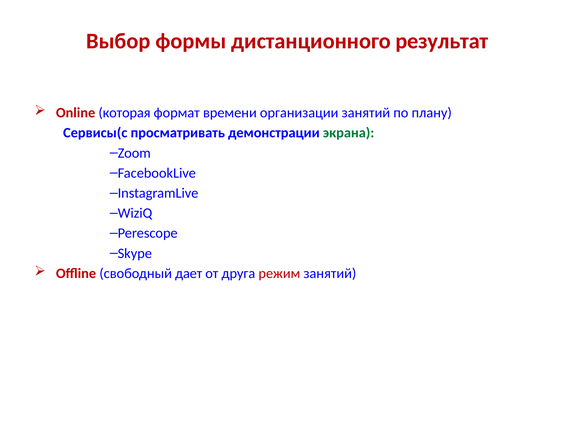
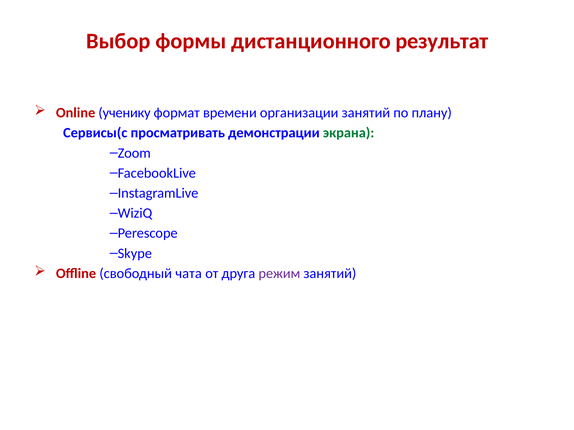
которая: которая -> ученику
дает: дает -> чата
режим colour: red -> purple
